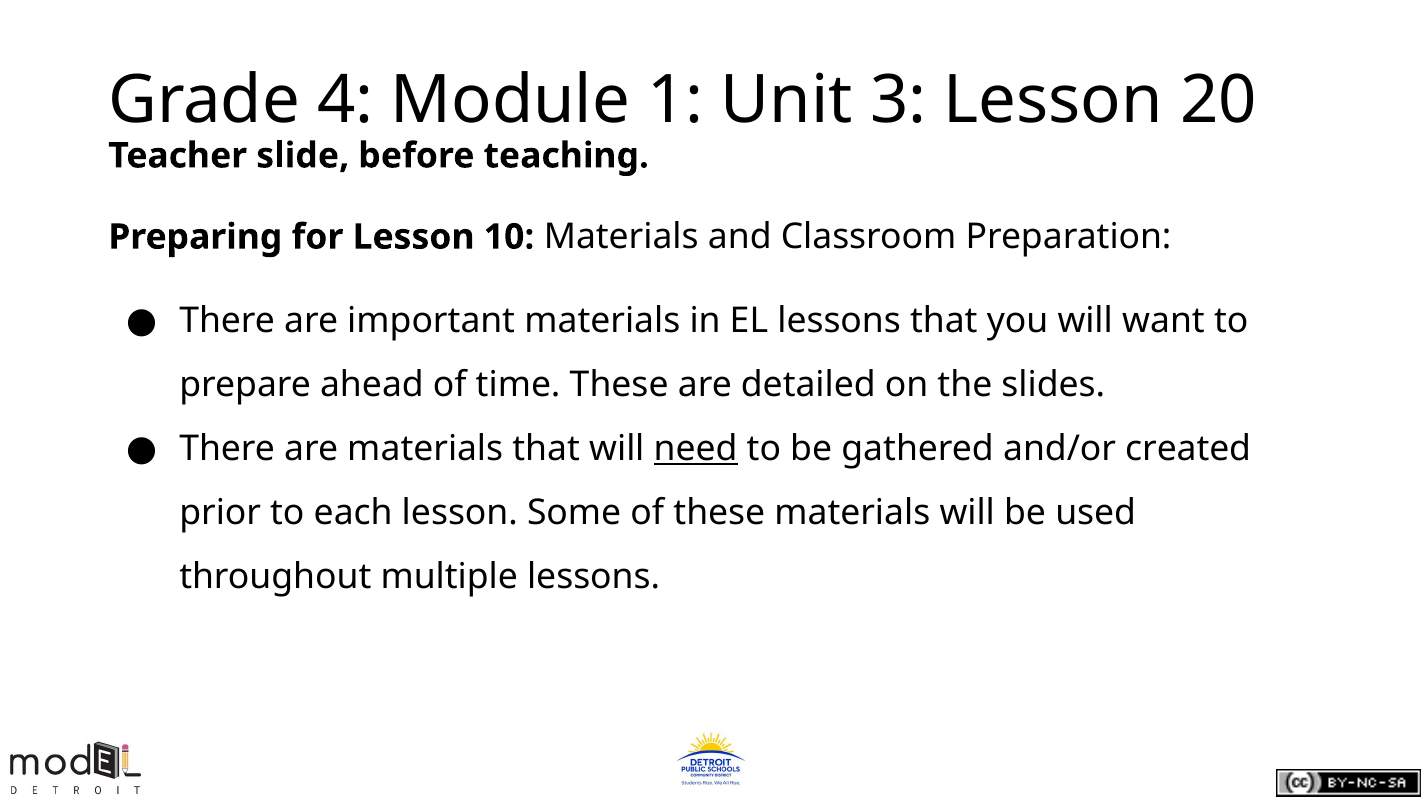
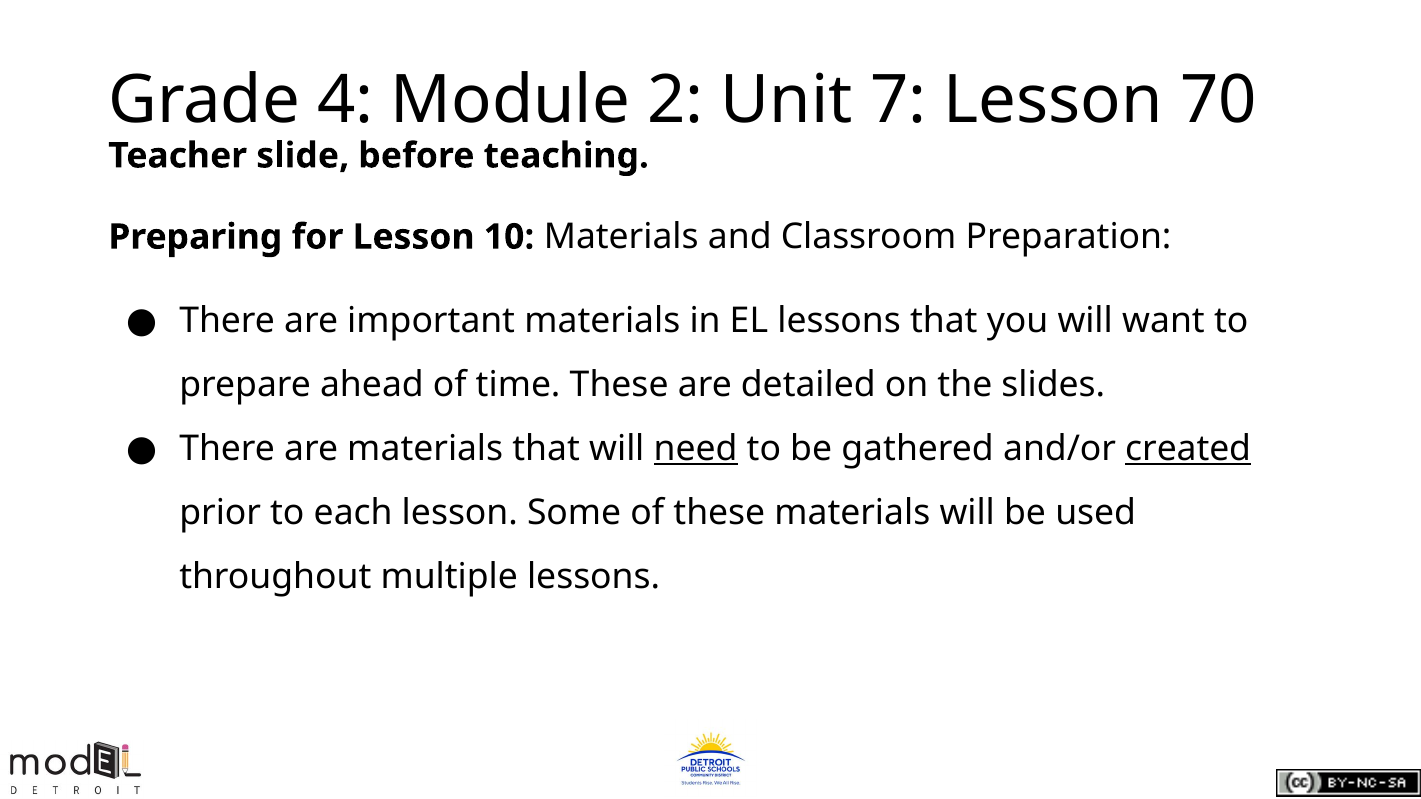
1: 1 -> 2
3: 3 -> 7
20: 20 -> 70
created underline: none -> present
